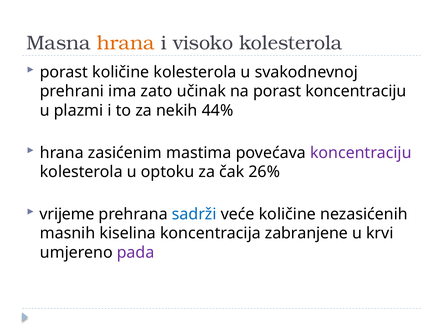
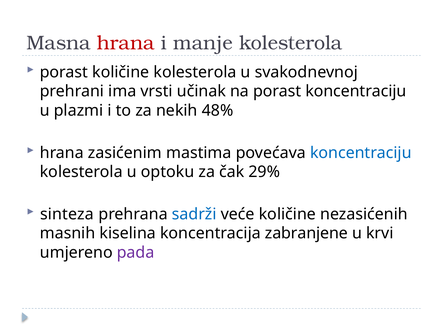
hrana at (126, 43) colour: orange -> red
visoko: visoko -> manje
zato: zato -> vrsti
44%: 44% -> 48%
koncentraciju at (361, 152) colour: purple -> blue
26%: 26% -> 29%
vrijeme: vrijeme -> sinteza
